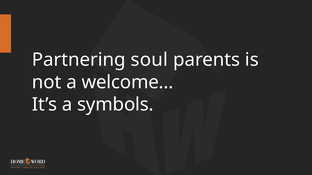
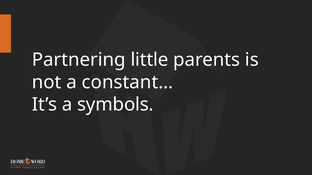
soul: soul -> little
welcome…: welcome… -> constant…
